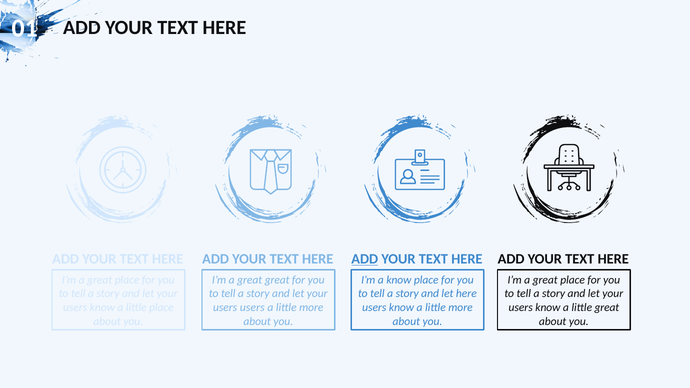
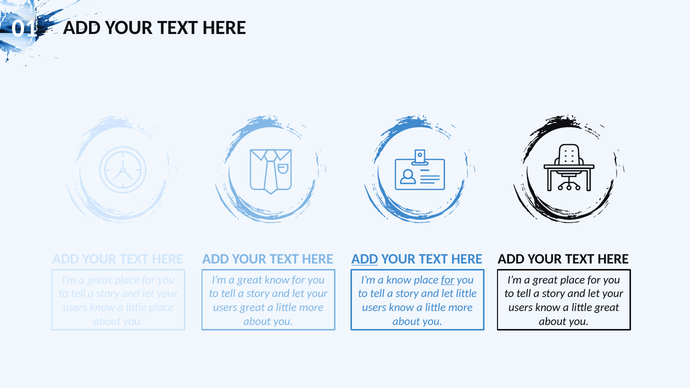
great great: great -> know
for at (448, 280) underline: none -> present
let here: here -> little
users users: users -> great
